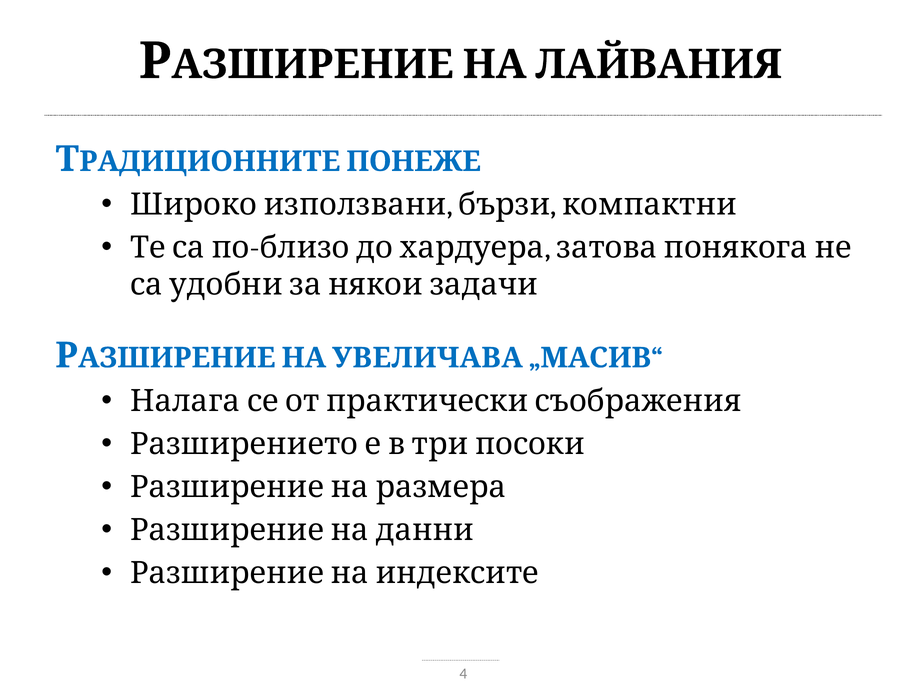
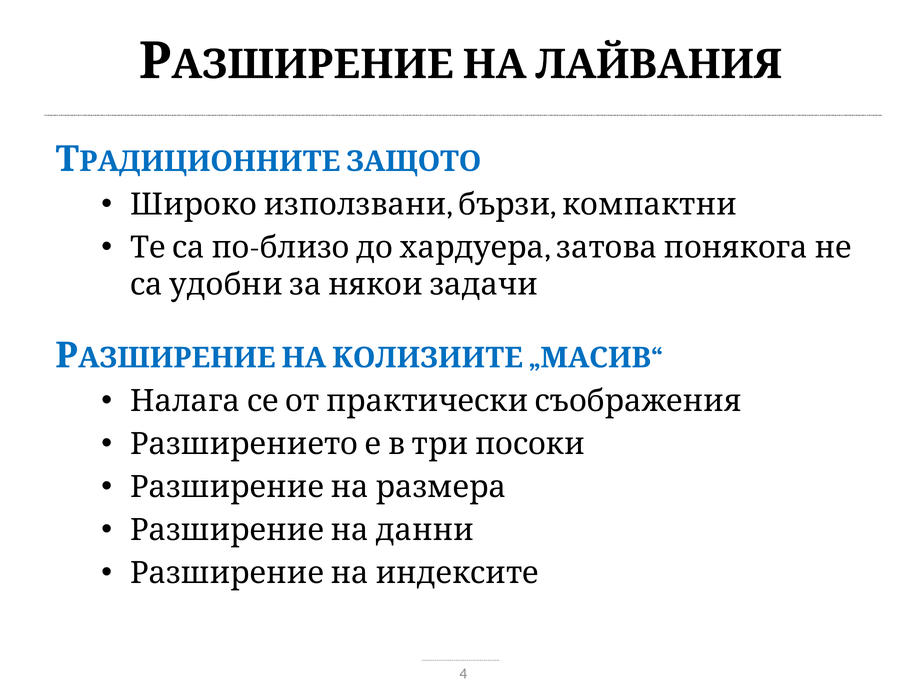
ПОНЕЖЕ: ПОНЕЖЕ -> ЗАЩОТО
УВЕЛИЧАВА: УВЕЛИЧАВА -> КОЛИЗИИТЕ
